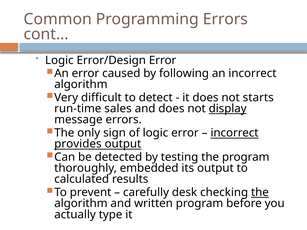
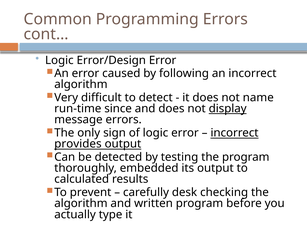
starts: starts -> name
sales: sales -> since
the at (260, 193) underline: present -> none
